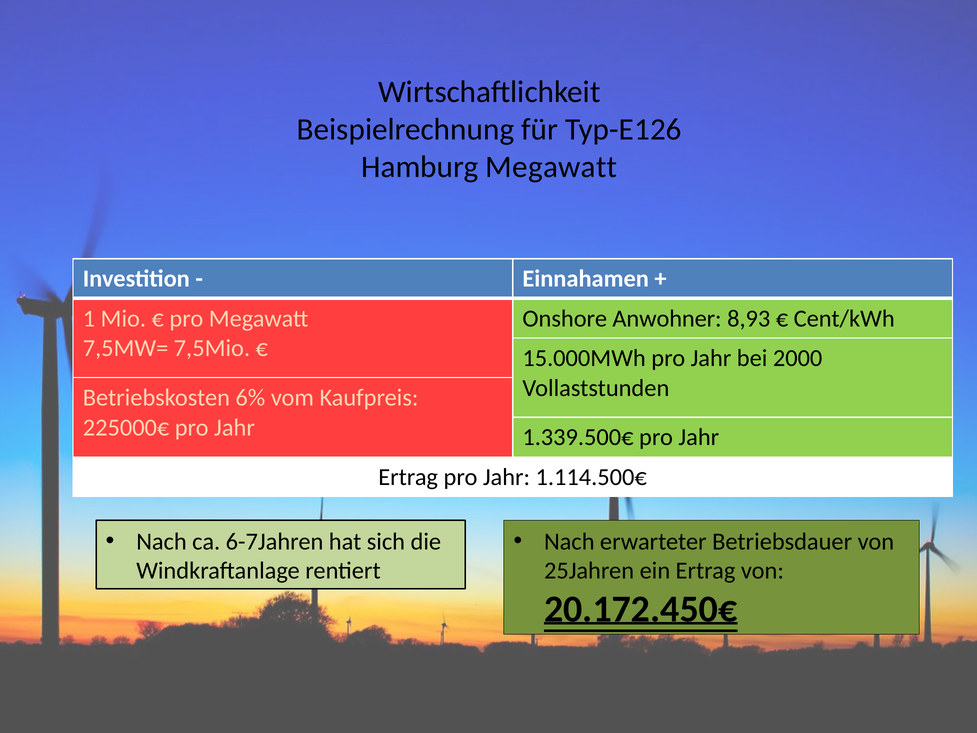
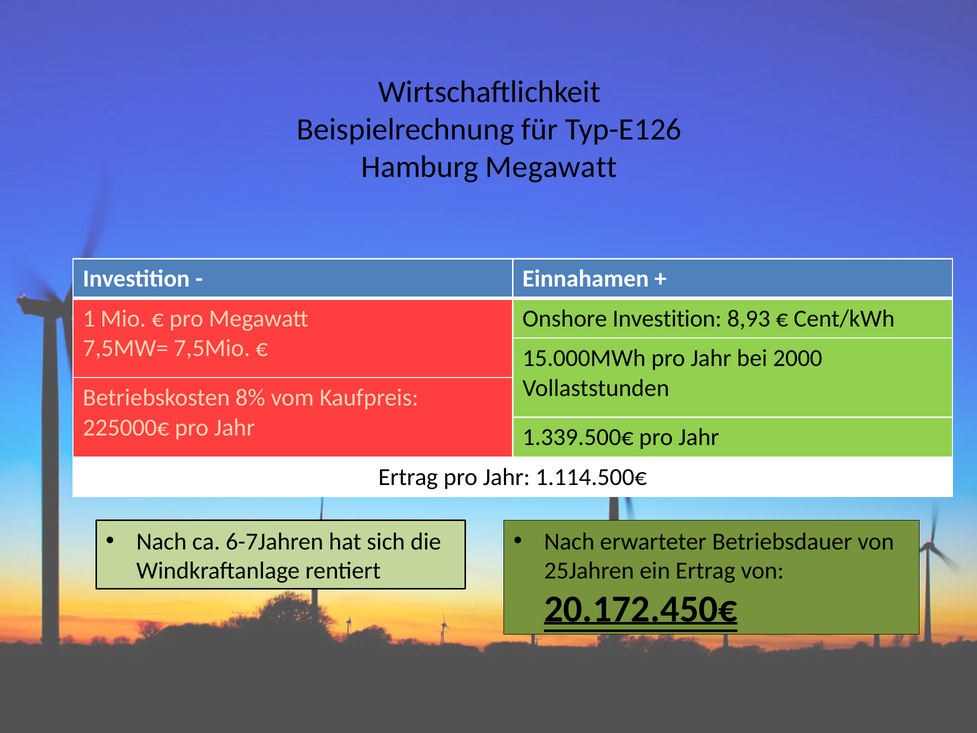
Onshore Anwohner: Anwohner -> Investition
6%: 6% -> 8%
